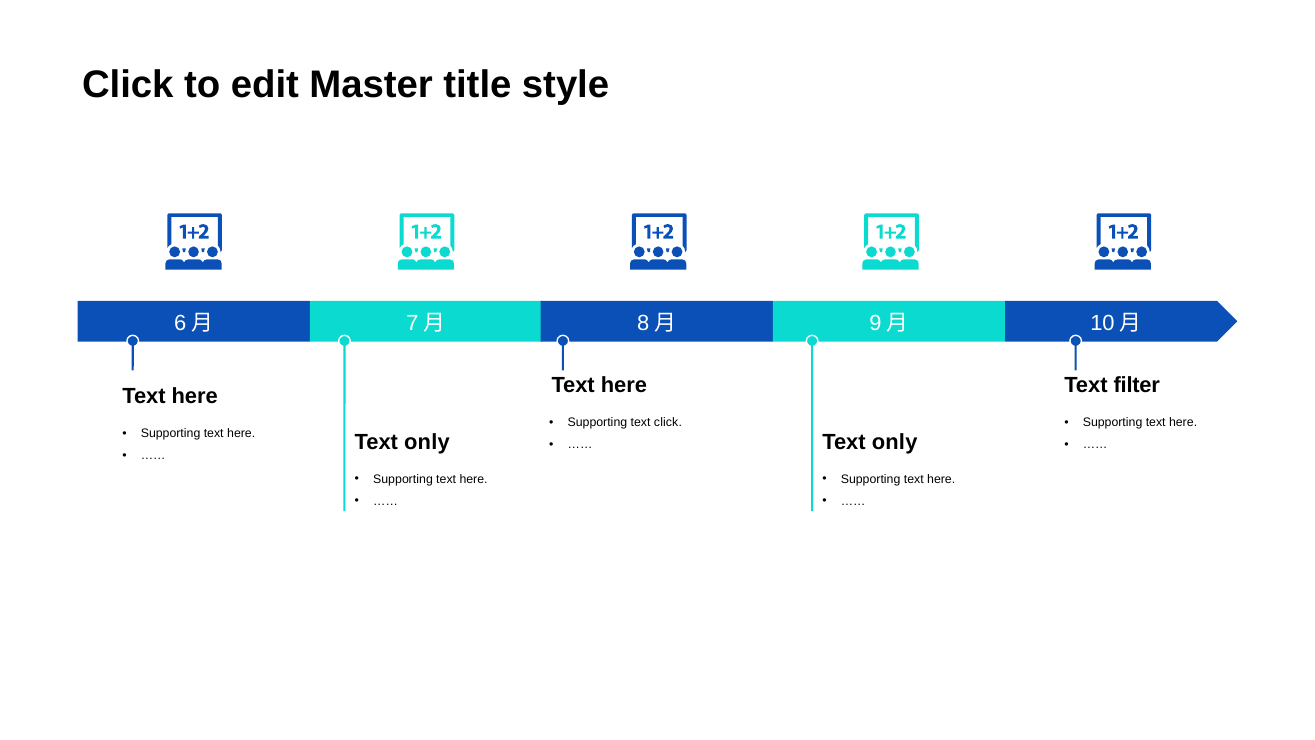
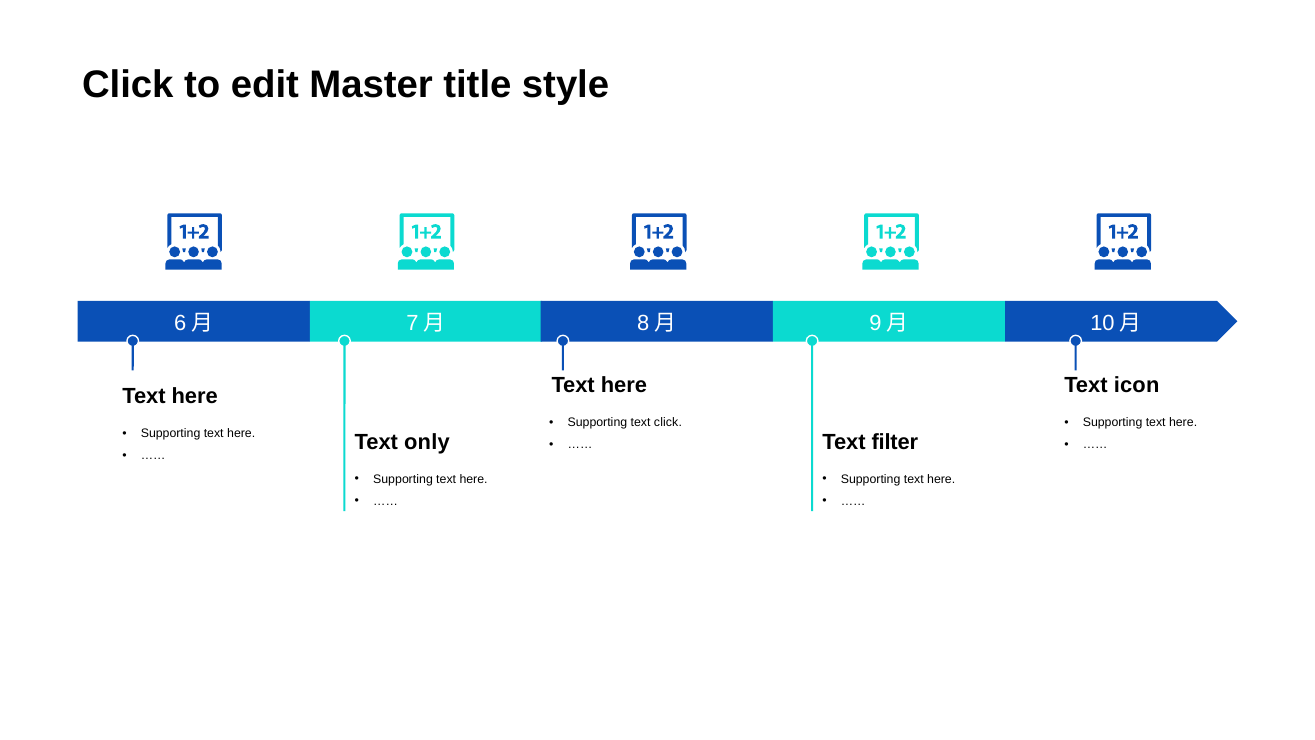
filter: filter -> icon
only at (895, 442): only -> filter
